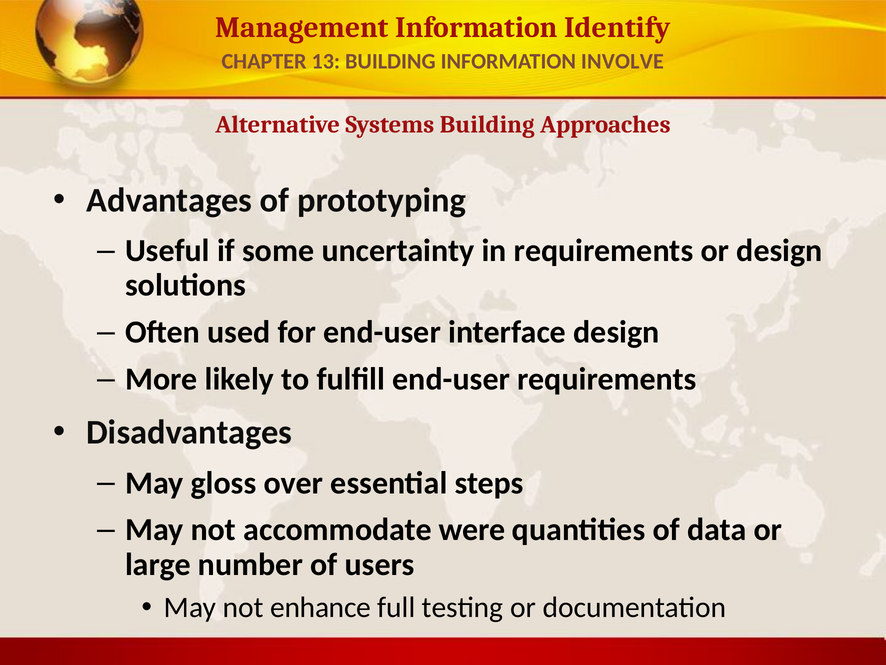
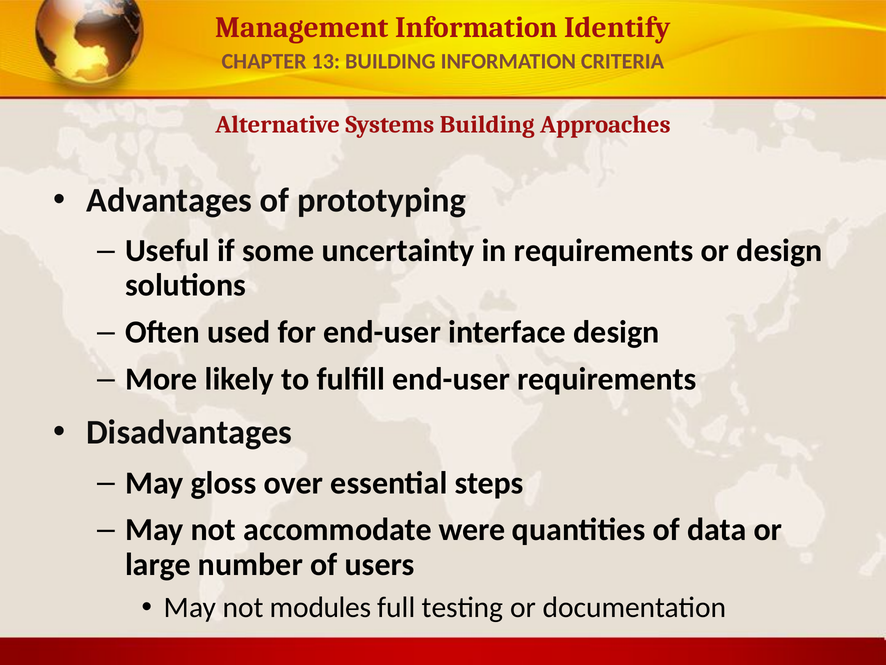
INVOLVE: INVOLVE -> CRITERIA
enhance: enhance -> modules
